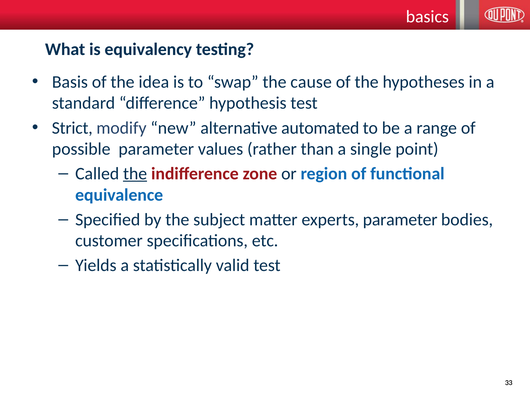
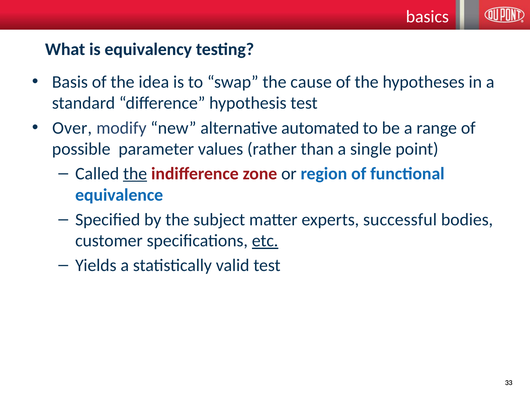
Strict: Strict -> Over
experts parameter: parameter -> successful
etc underline: none -> present
